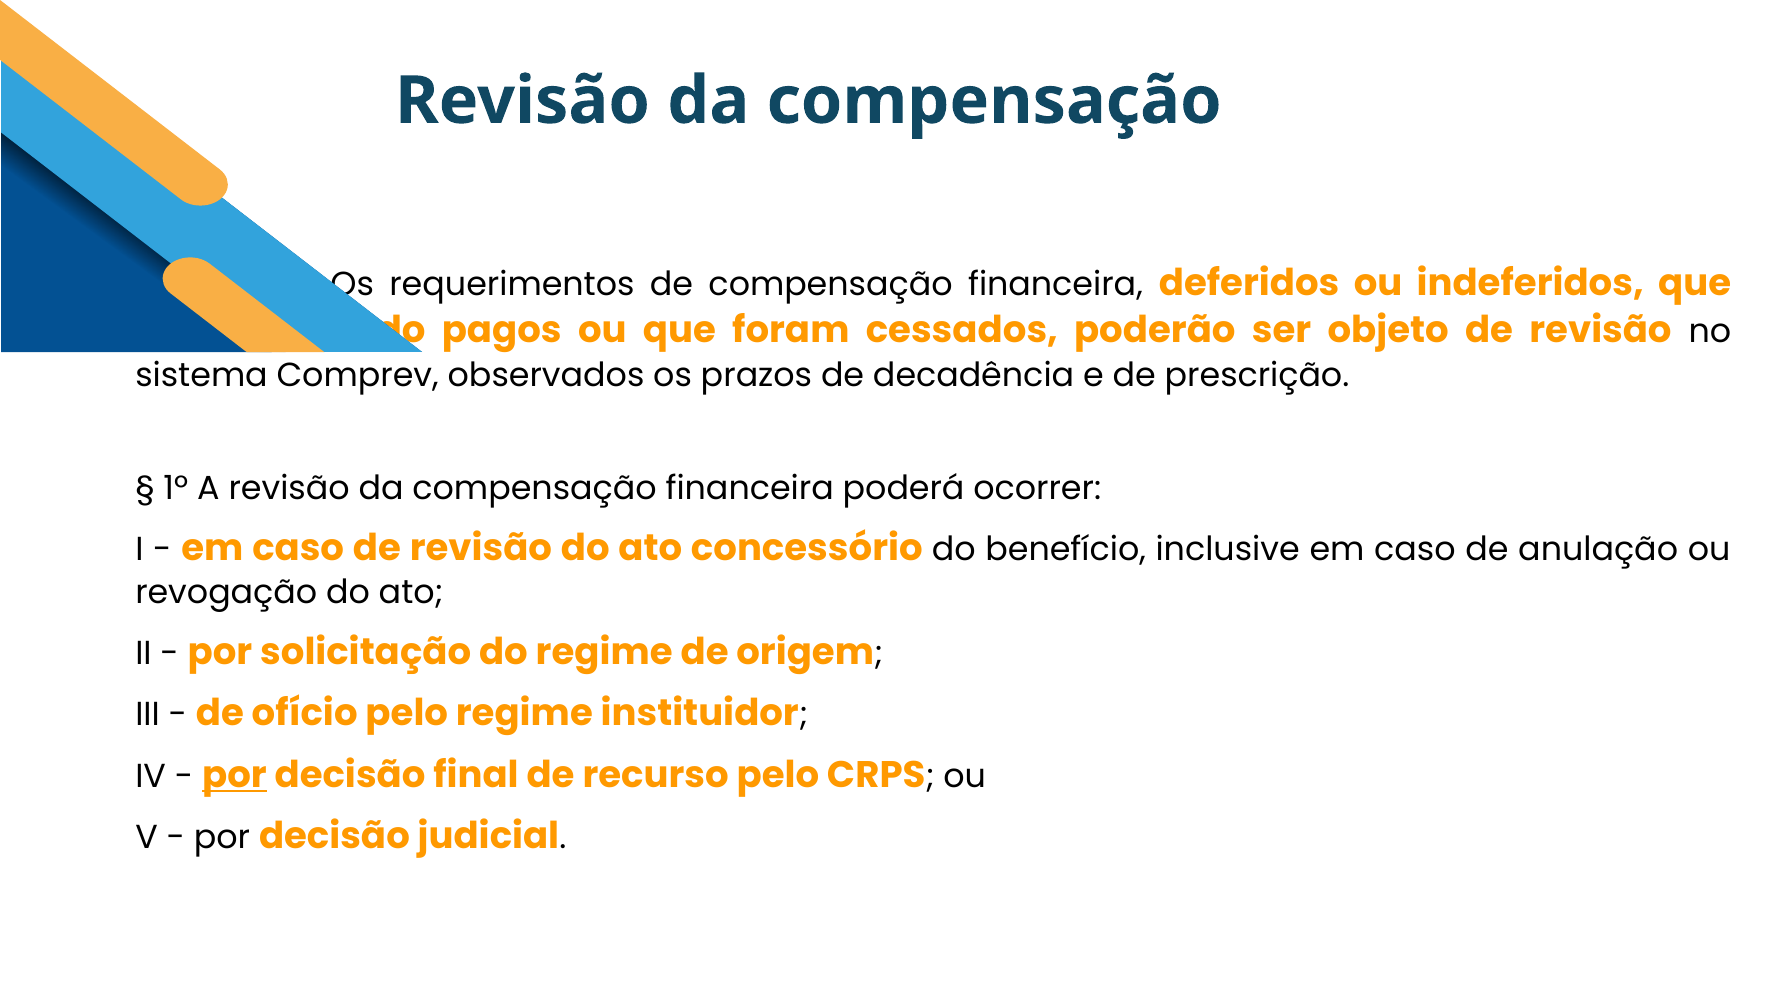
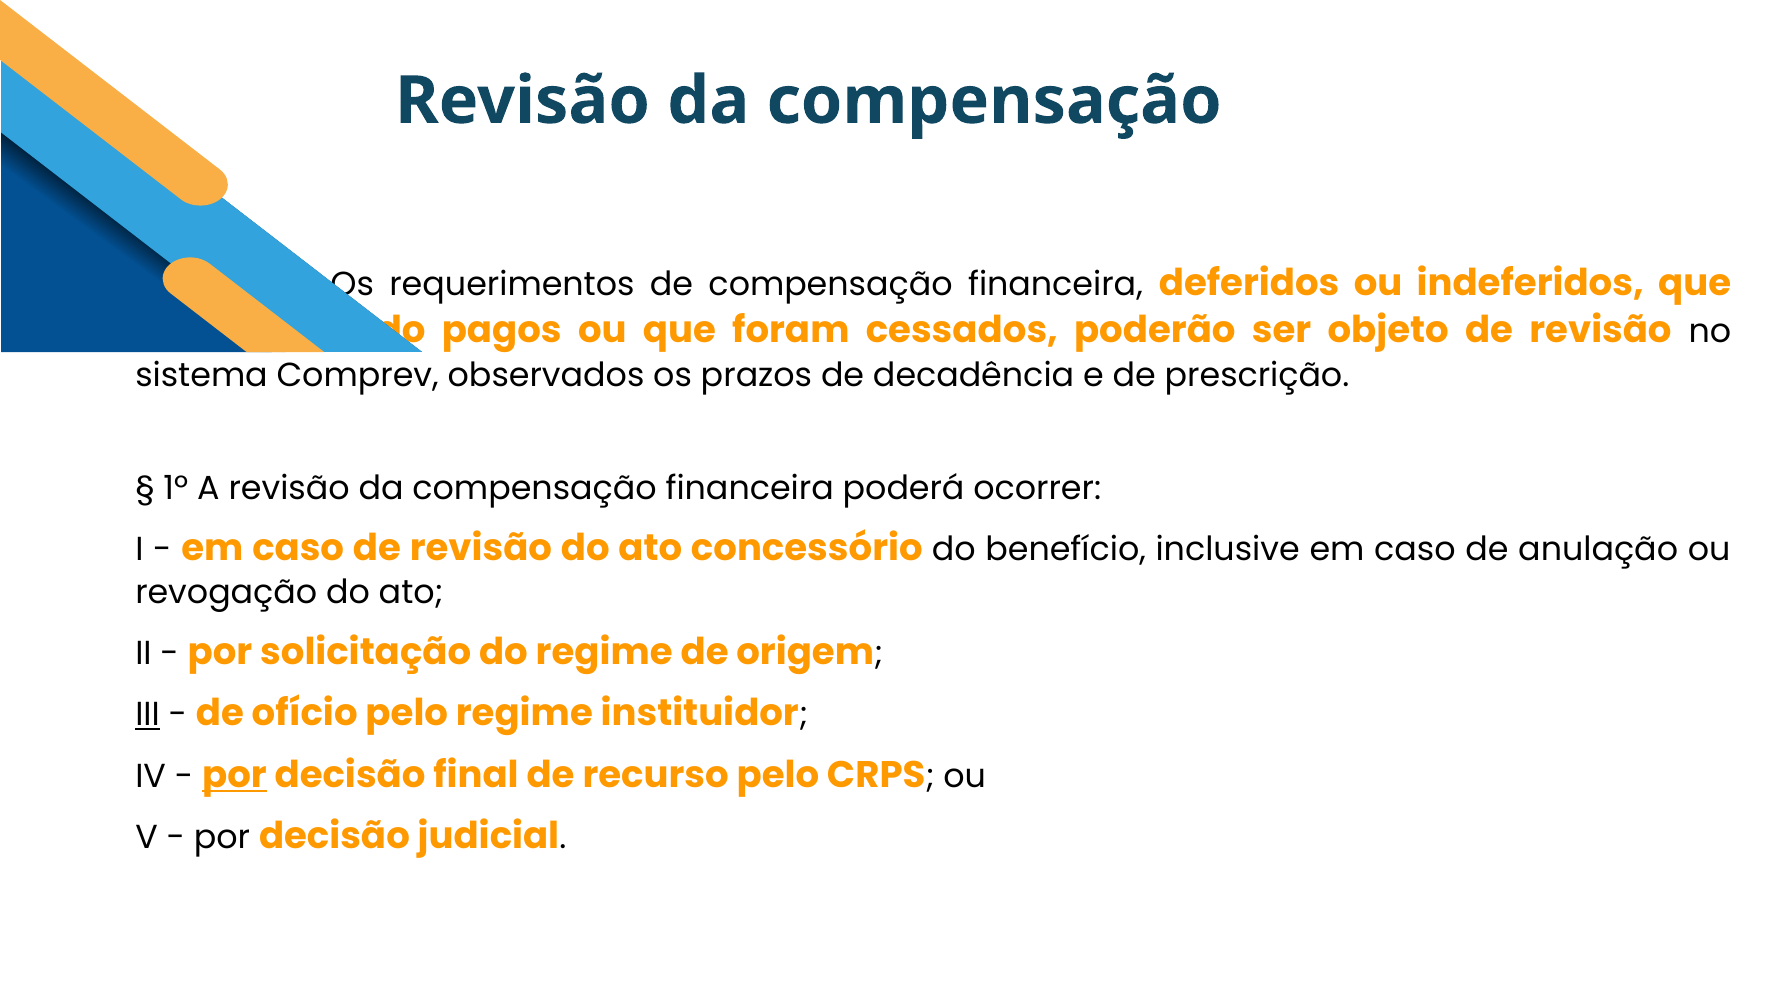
III underline: none -> present
